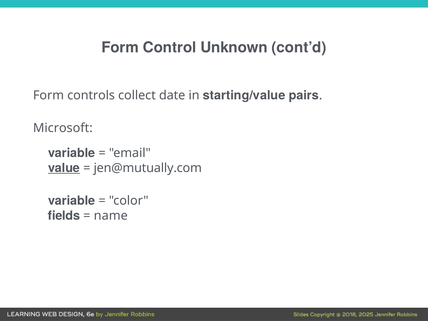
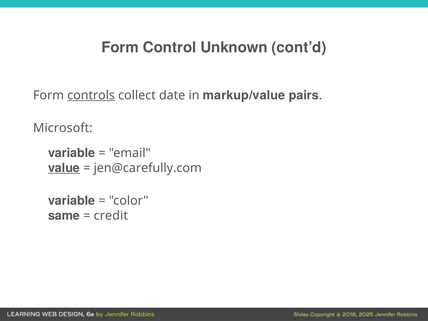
controls underline: none -> present
starting/value: starting/value -> markup/value
jen@mutually.com: jen@mutually.com -> jen@carefully.com
fields: fields -> same
name: name -> credit
